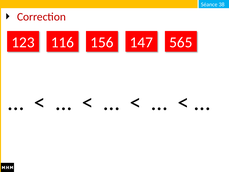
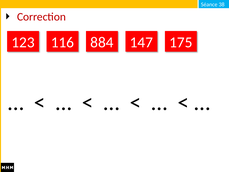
156: 156 -> 884
565: 565 -> 175
